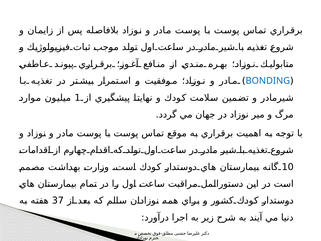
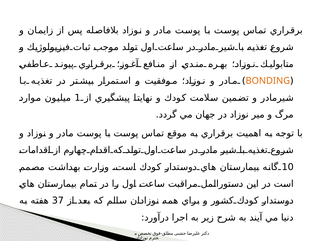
BONDING colour: blue -> orange
